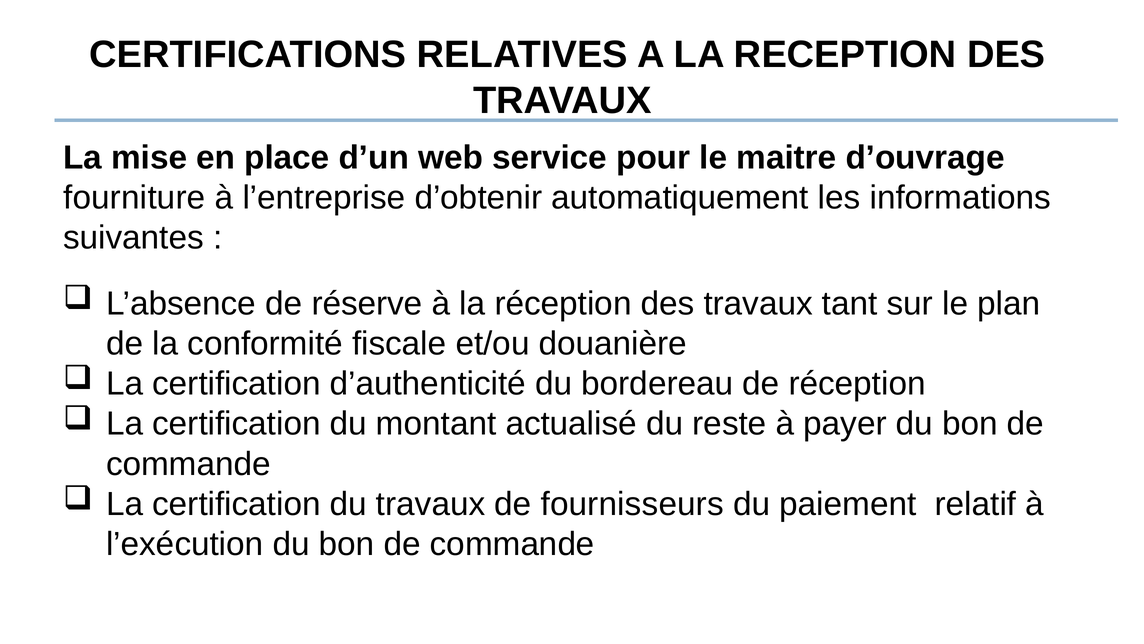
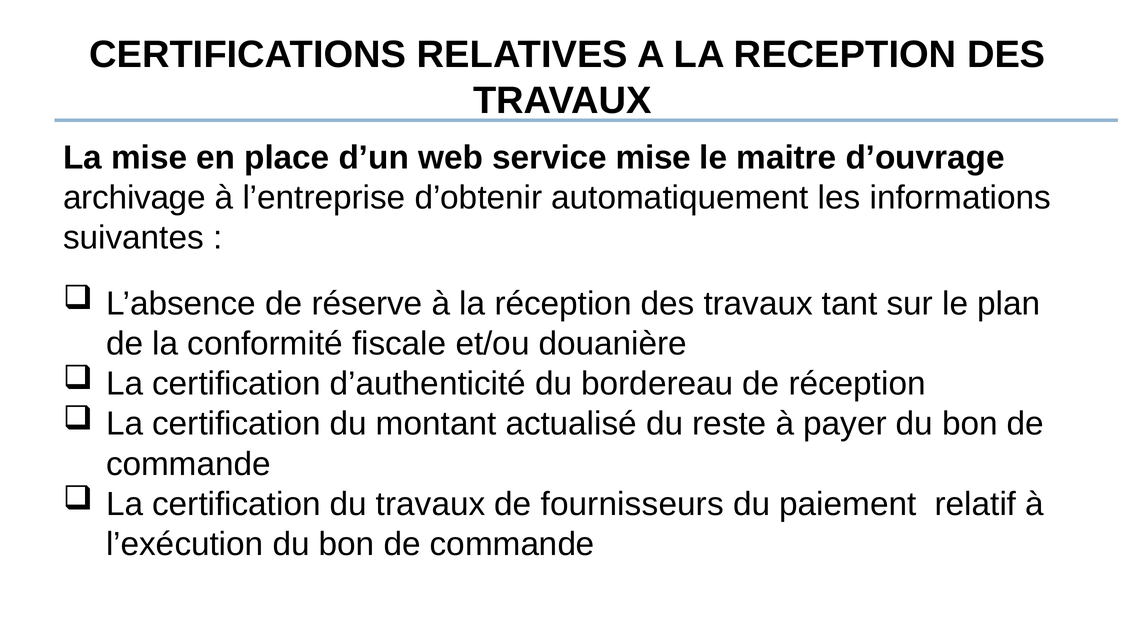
service pour: pour -> mise
fourniture: fourniture -> archivage
